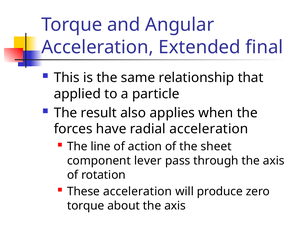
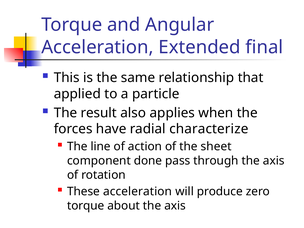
radial acceleration: acceleration -> characterize
lever: lever -> done
